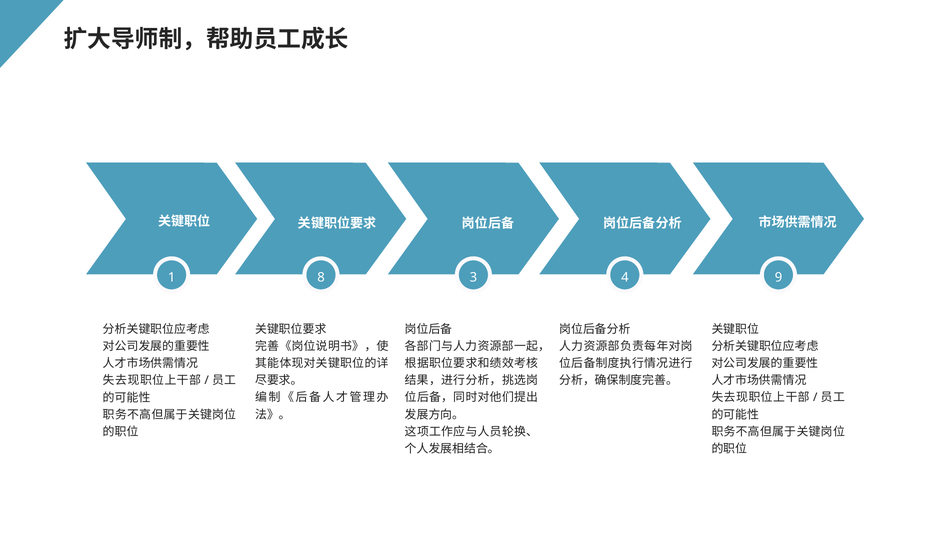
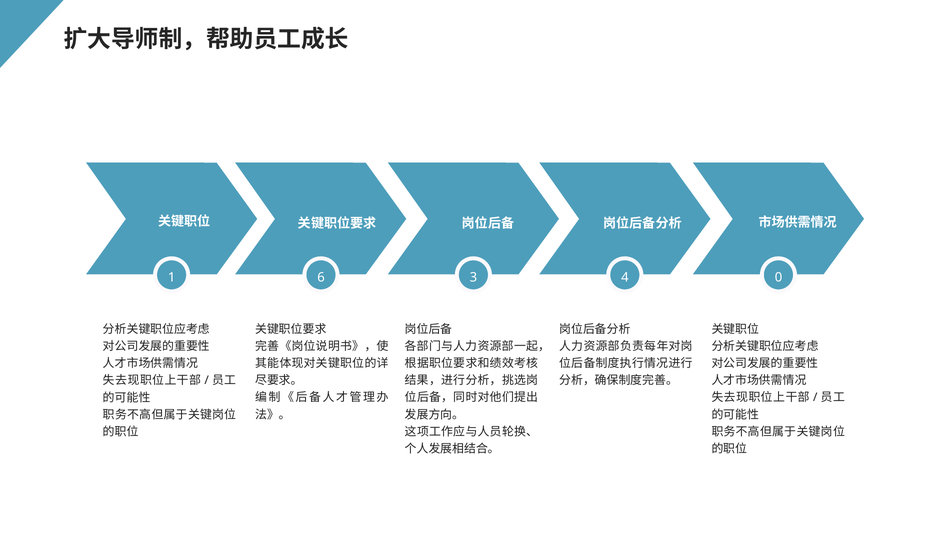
8: 8 -> 6
9: 9 -> 0
